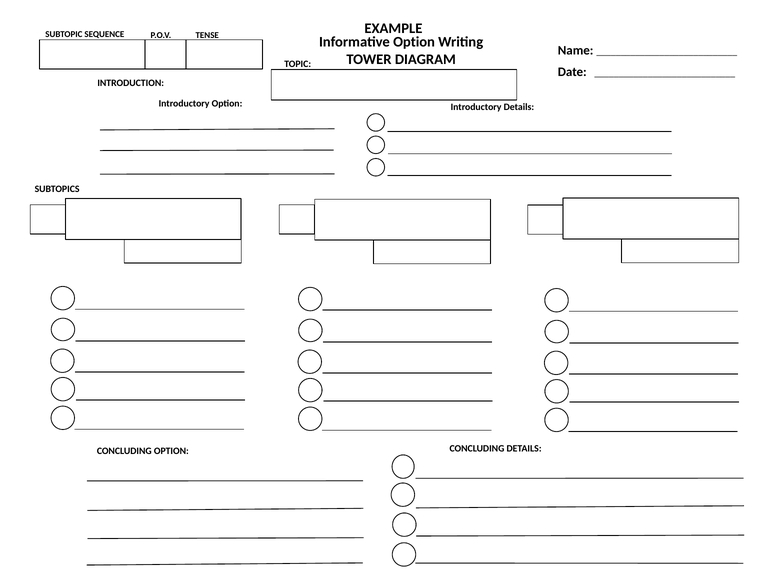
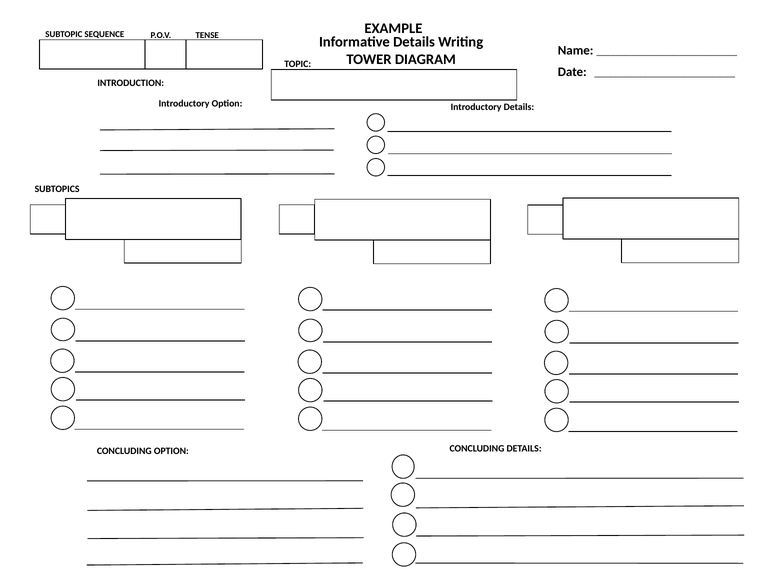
Informative Option: Option -> Details
